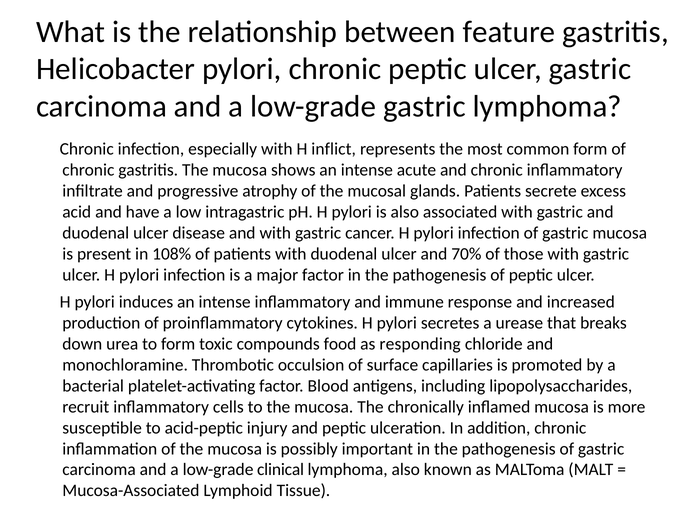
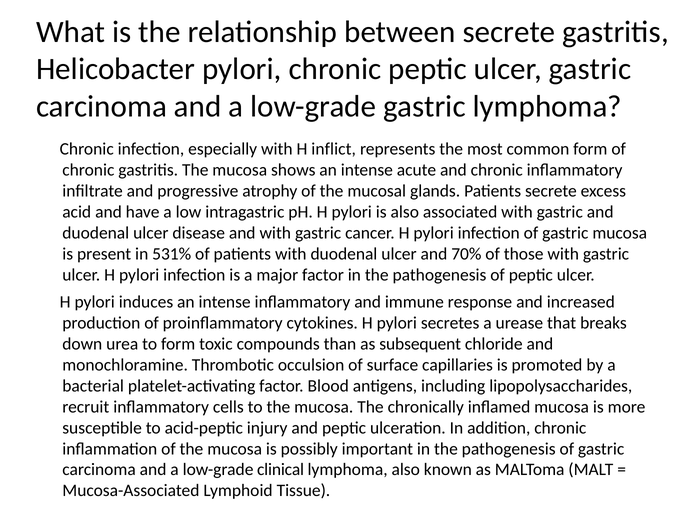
between feature: feature -> secrete
108%: 108% -> 531%
food: food -> than
responding: responding -> subsequent
